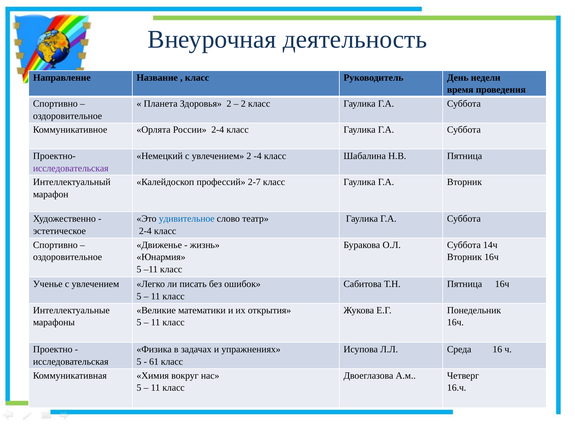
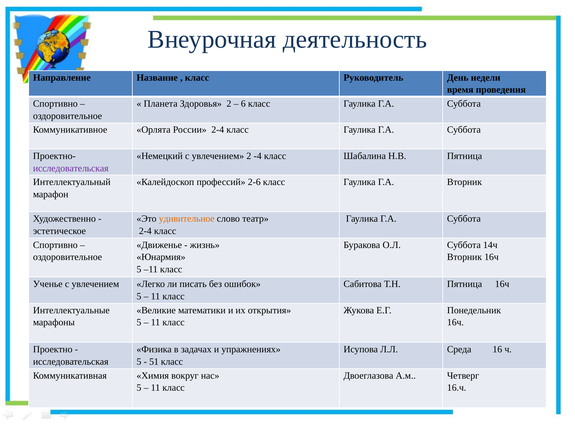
2 at (243, 104): 2 -> 6
2-7: 2-7 -> 2-6
удивительное colour: blue -> orange
61: 61 -> 51
